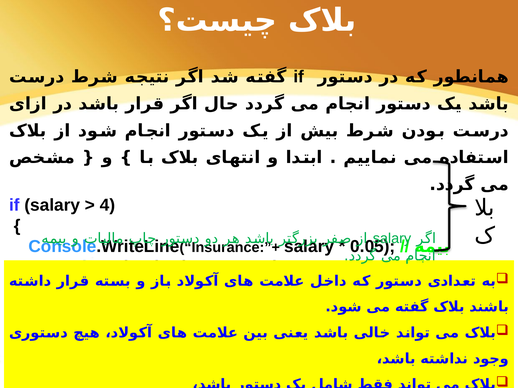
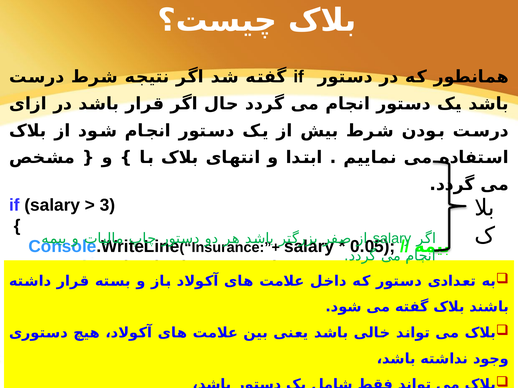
4: 4 -> 3
